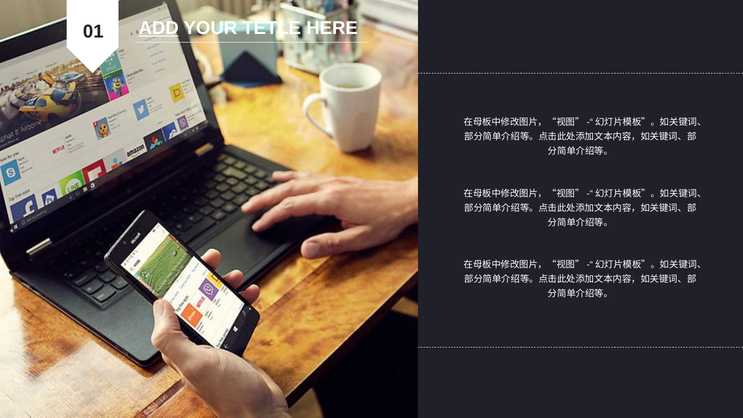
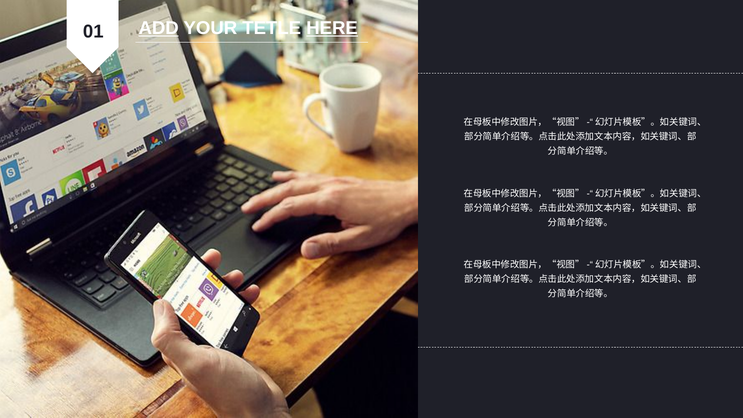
HERE underline: none -> present
